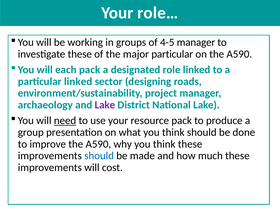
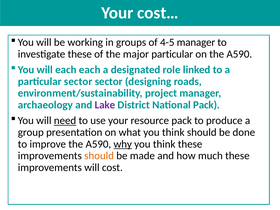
role…: role… -> cost…
each pack: pack -> each
particular linked: linked -> sector
National Lake: Lake -> Pack
why underline: none -> present
should at (99, 156) colour: blue -> orange
